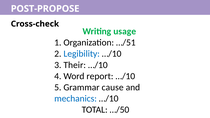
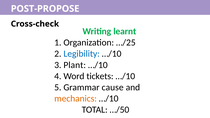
usage: usage -> learnt
…/51: …/51 -> …/25
Their: Their -> Plant
report: report -> tickets
mechanics colour: blue -> orange
